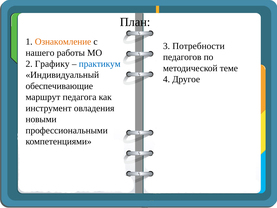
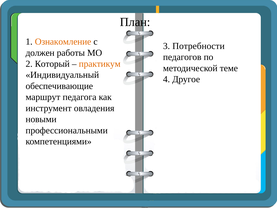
нашего: нашего -> должен
Графику: Графику -> Который
практикум colour: blue -> orange
